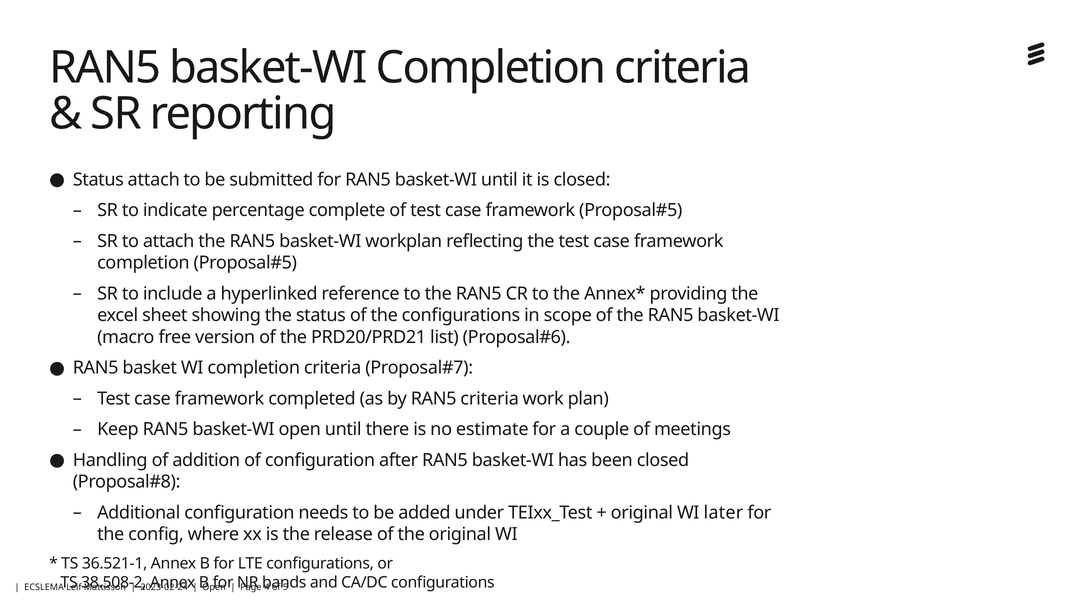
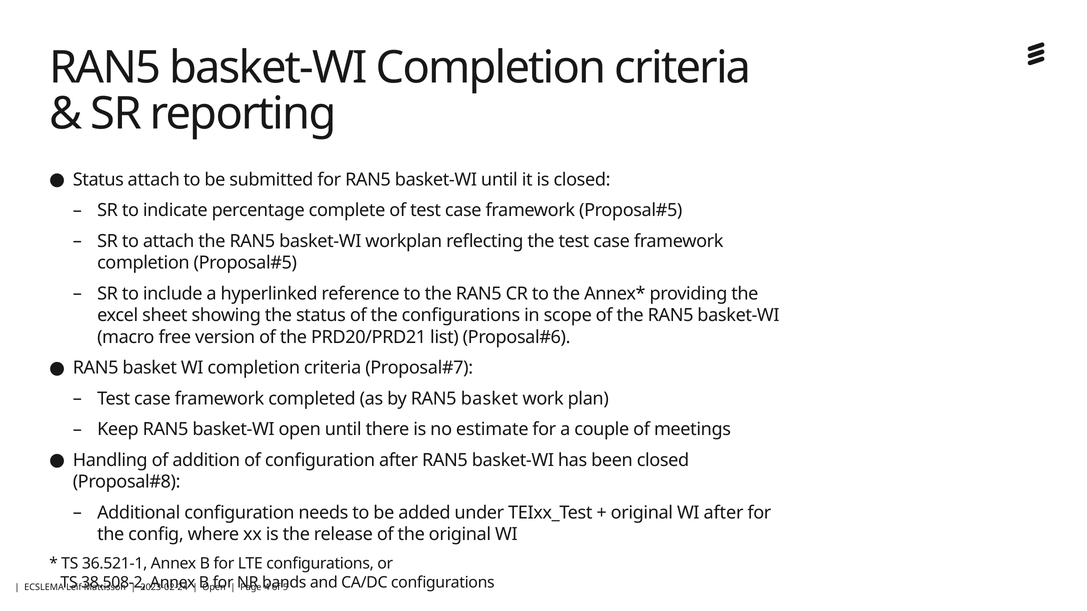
by RAN5 criteria: criteria -> basket
WI later: later -> after
